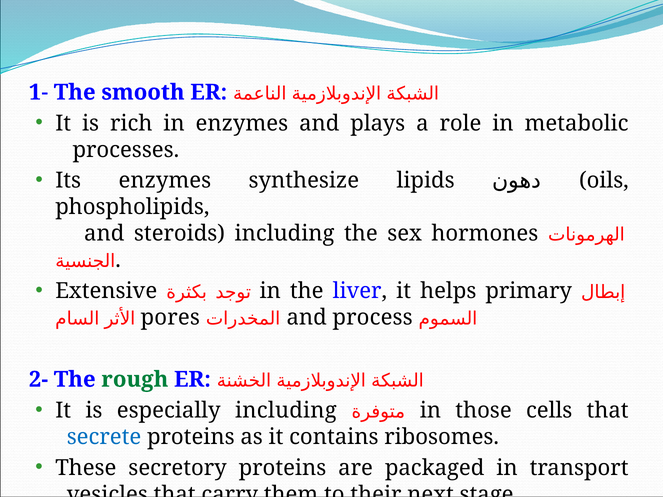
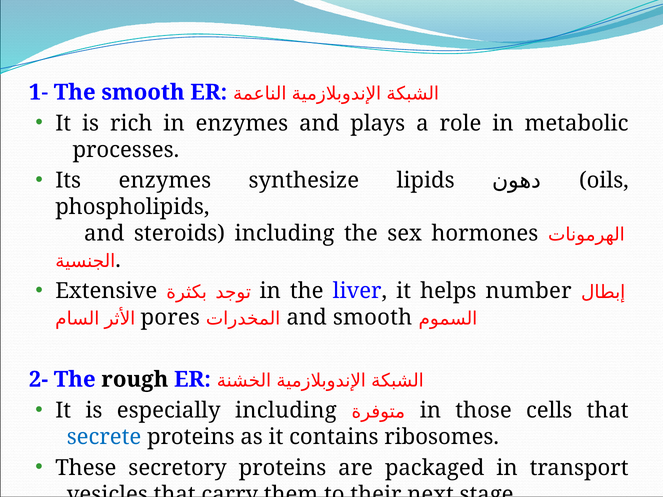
primary: primary -> number
and process: process -> smooth
rough colour: green -> black
